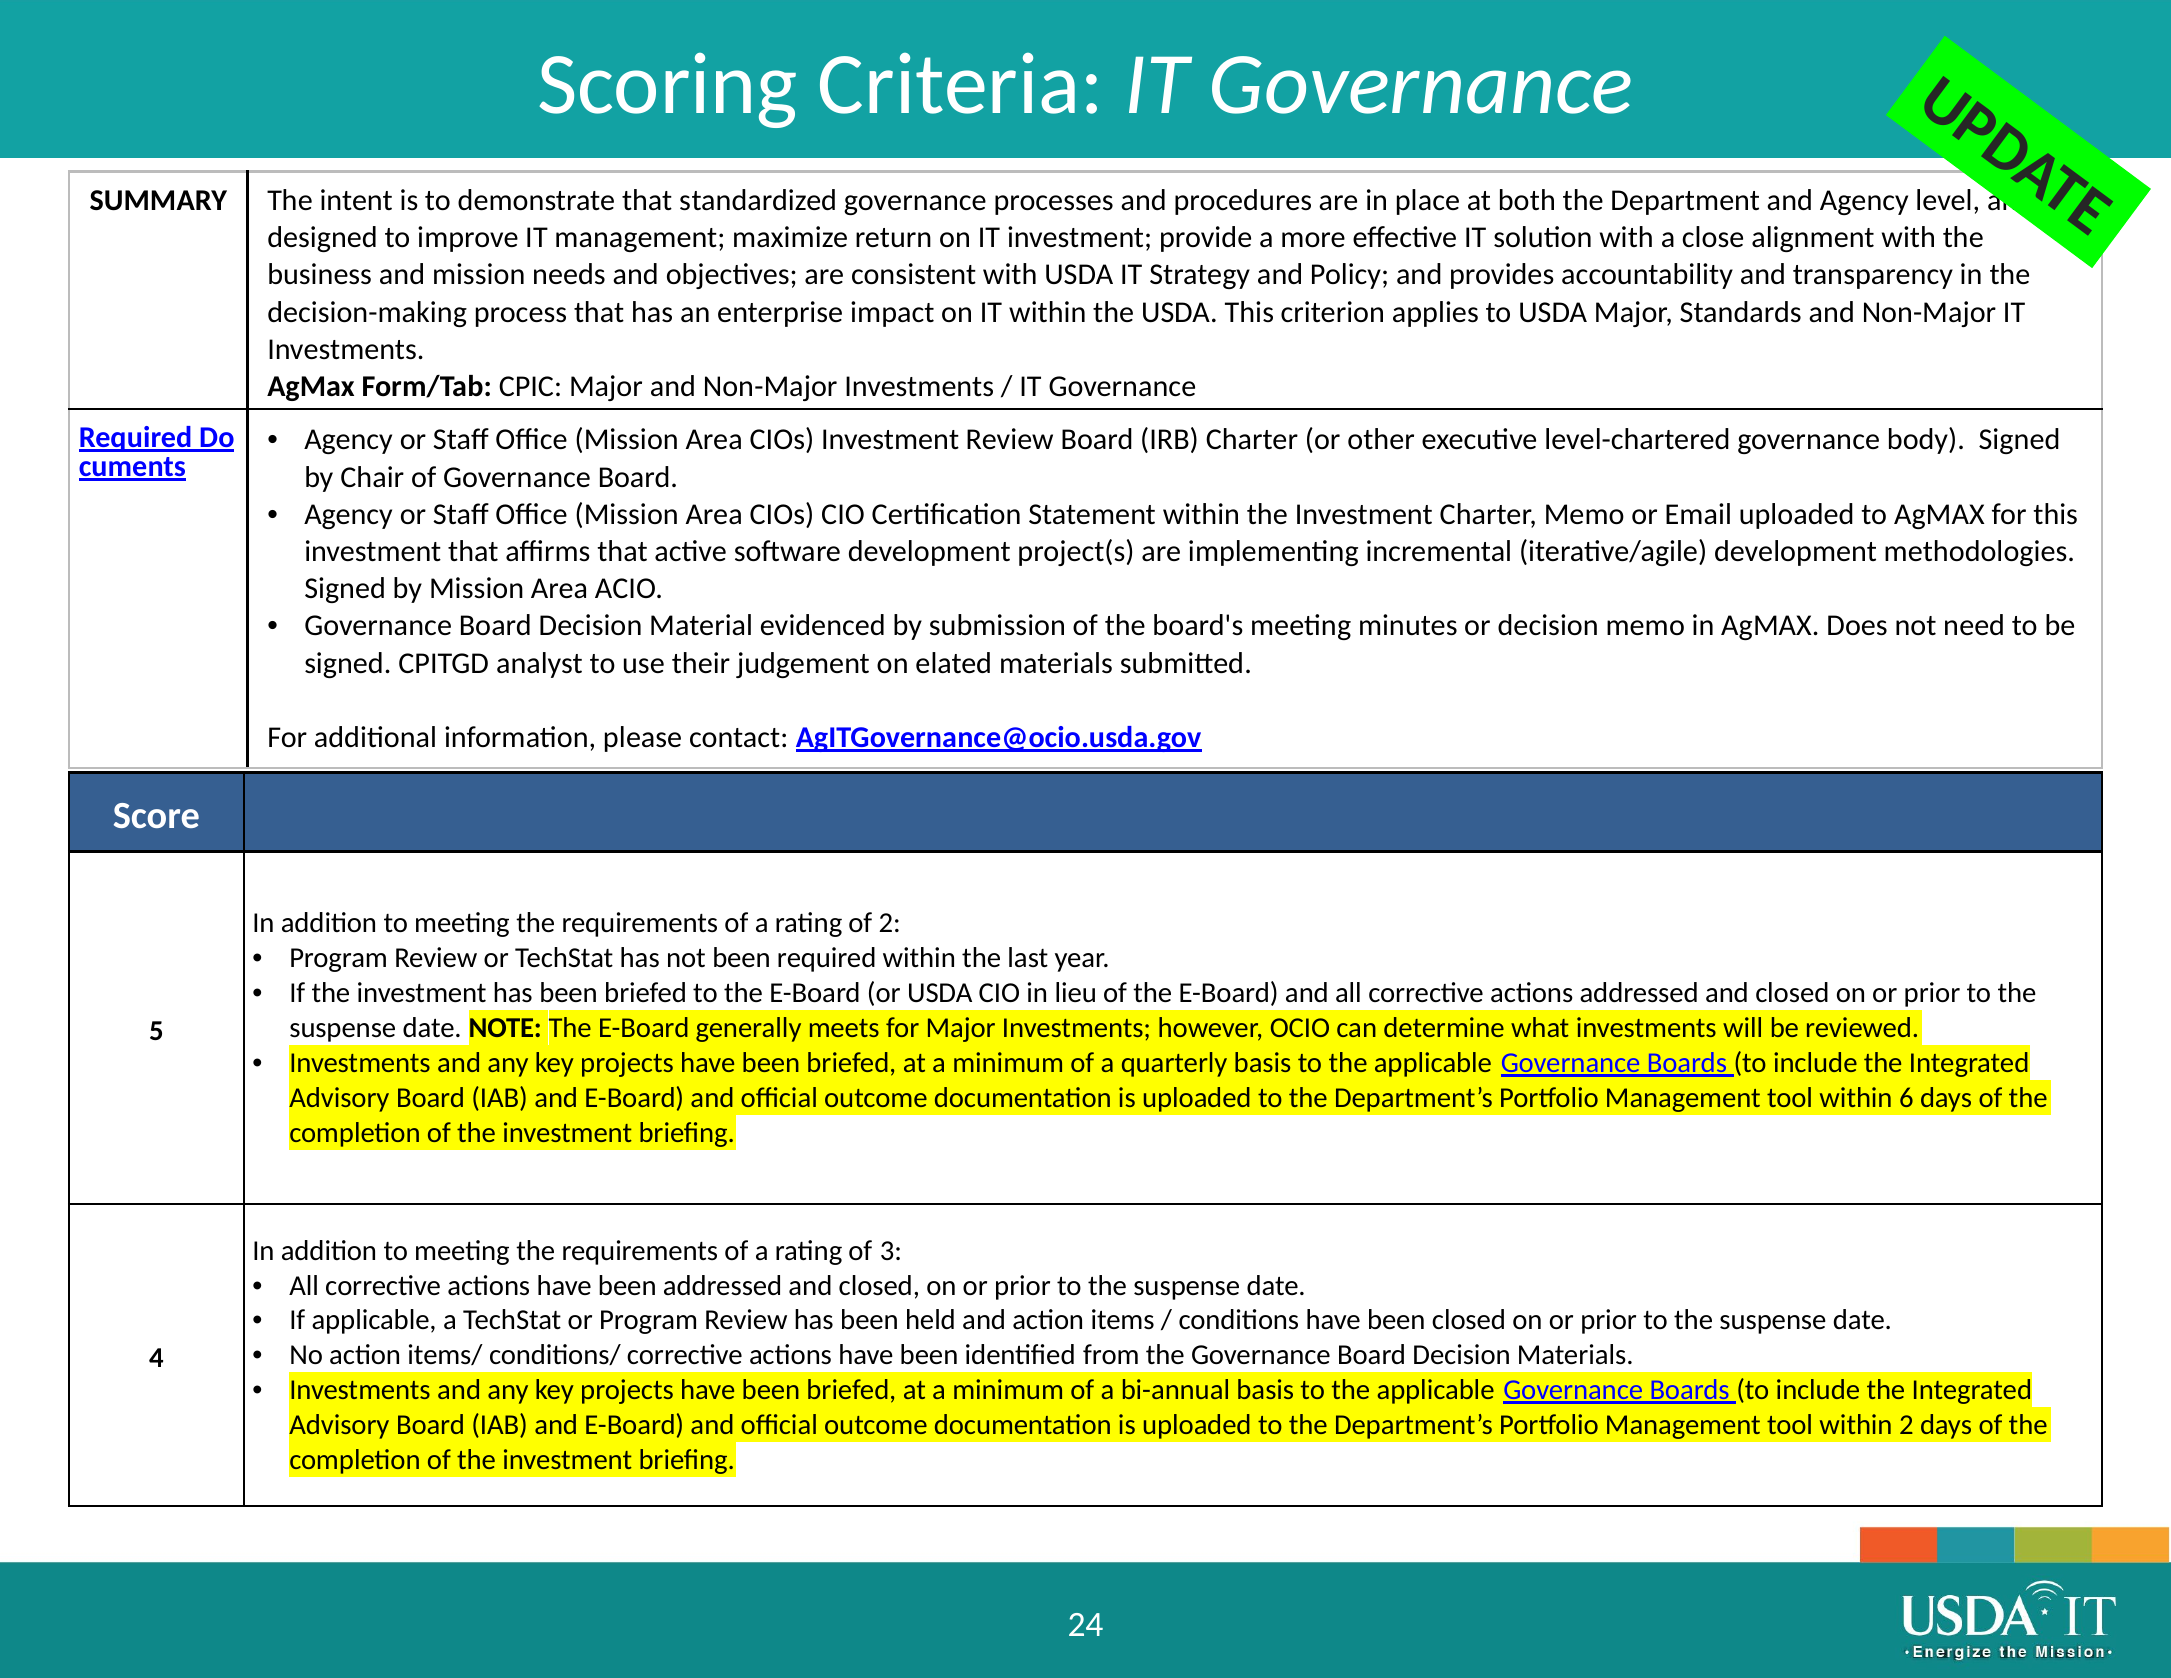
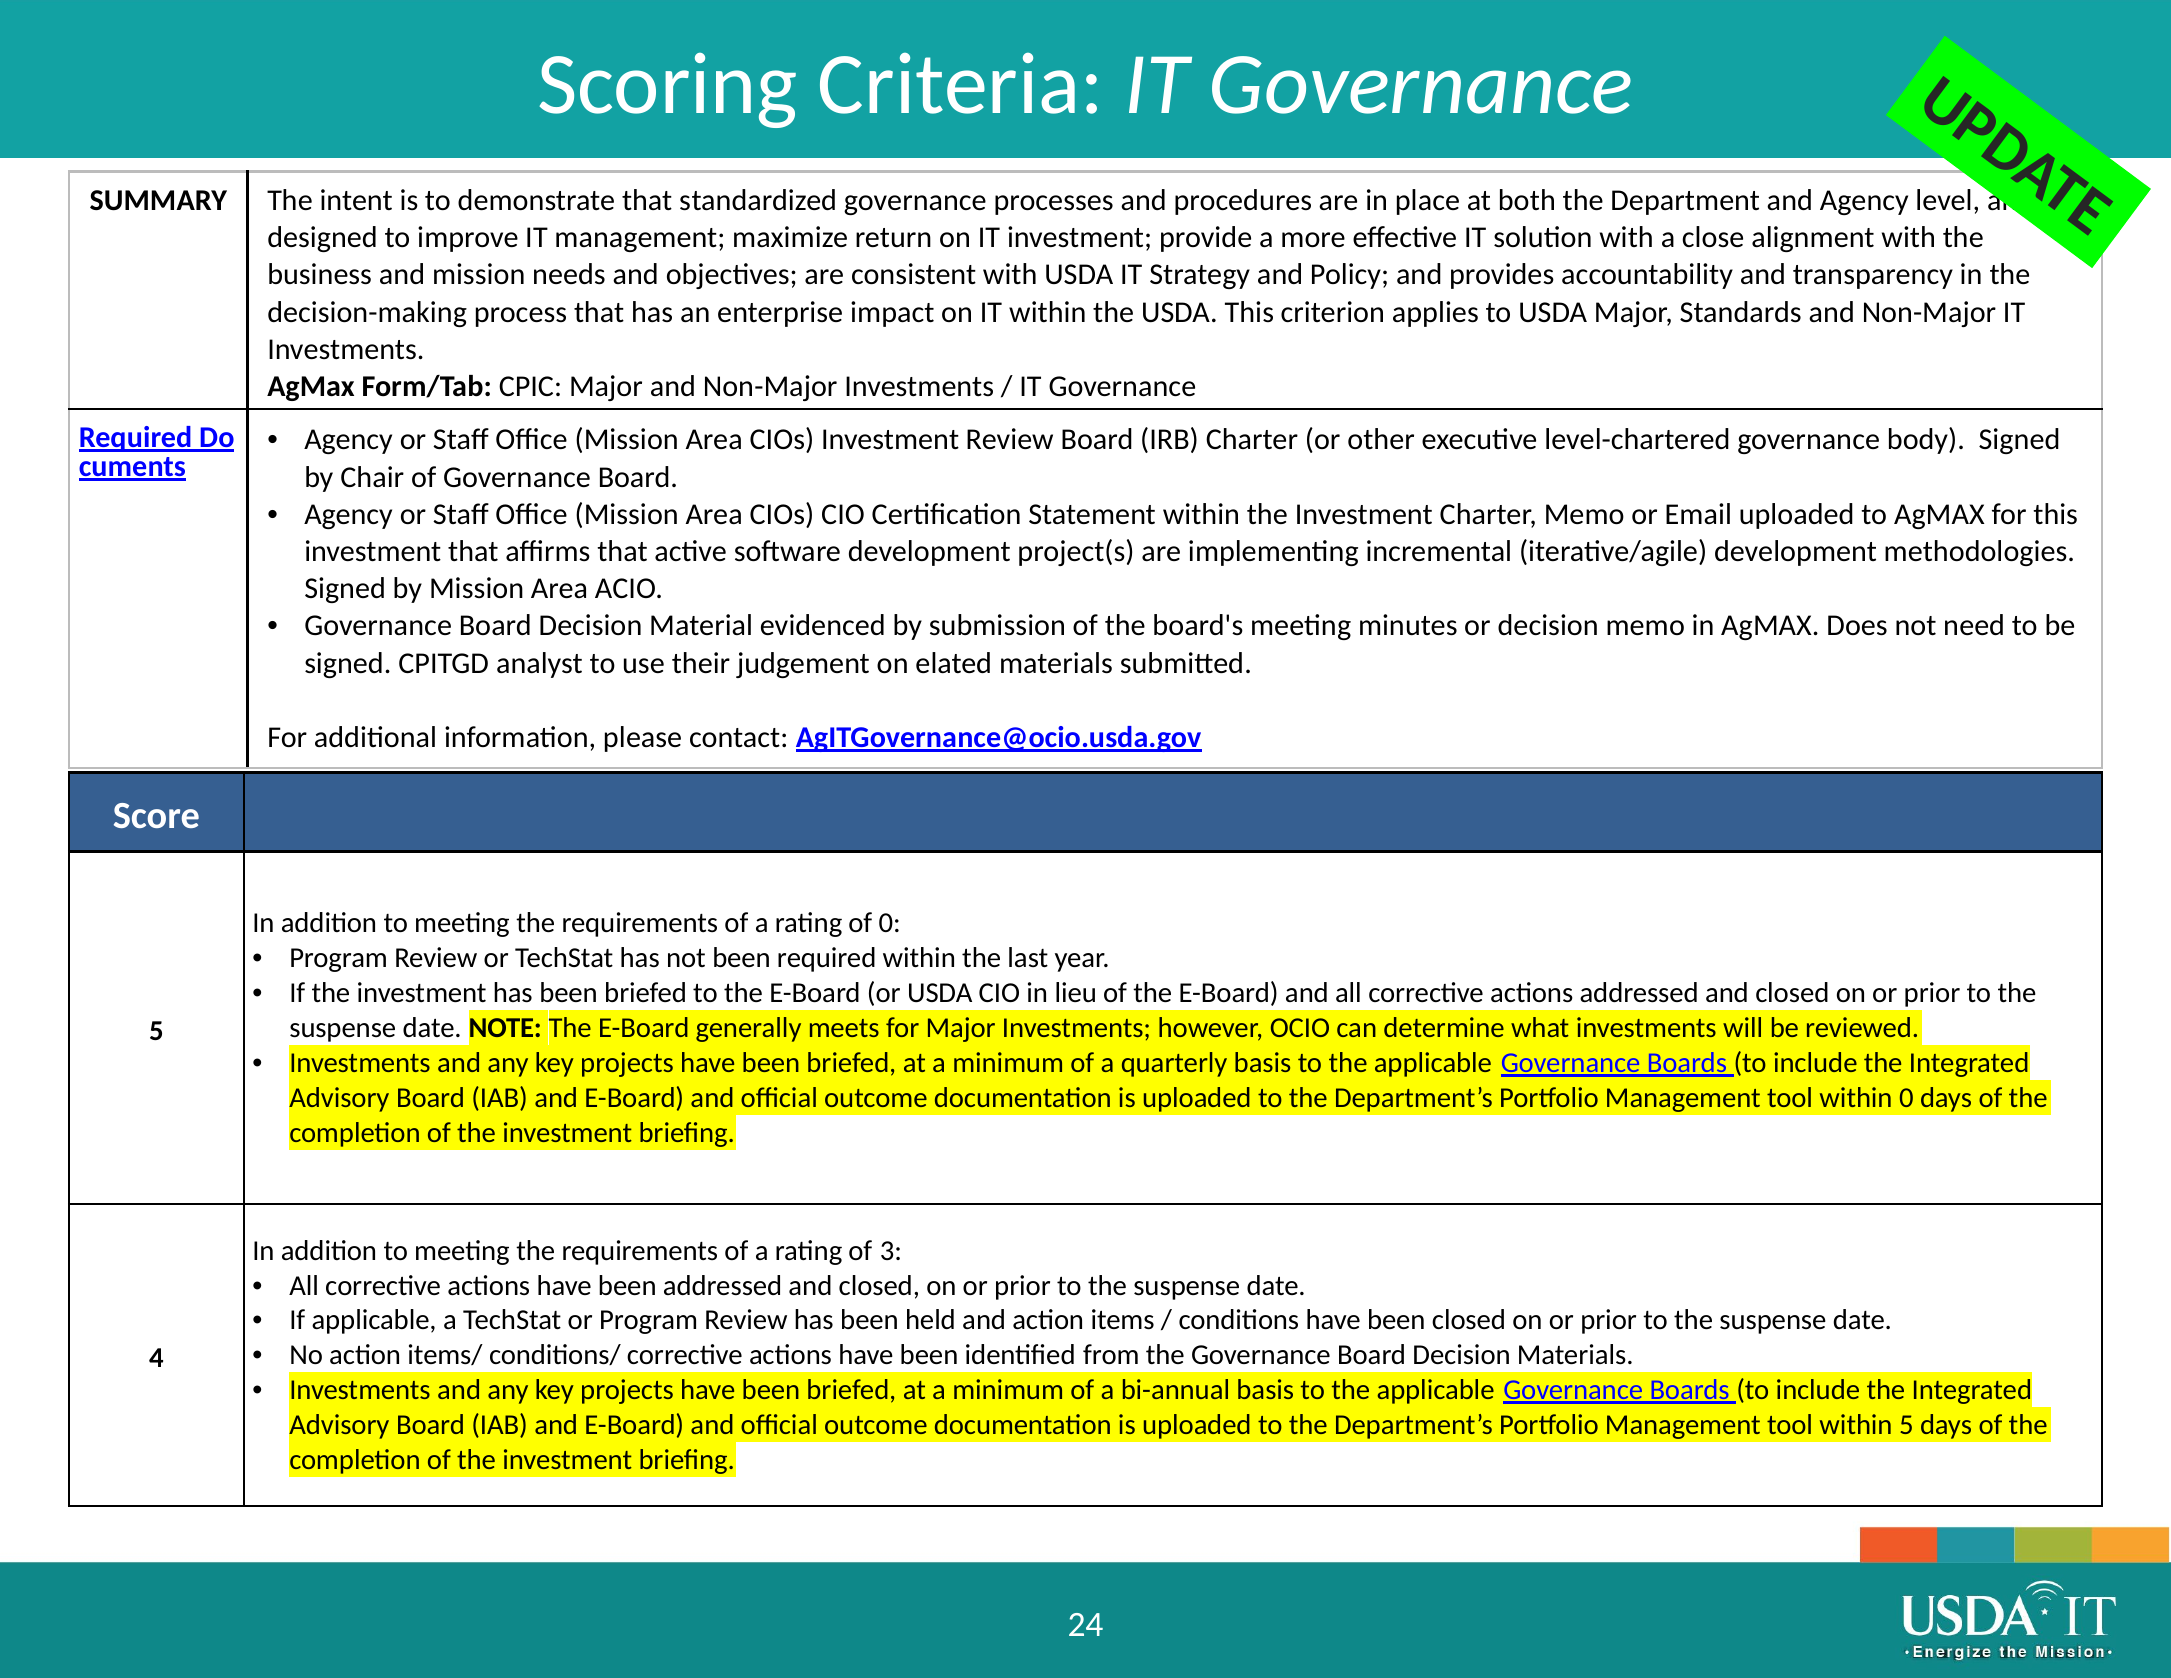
of 2: 2 -> 0
within 6: 6 -> 0
within 2: 2 -> 5
